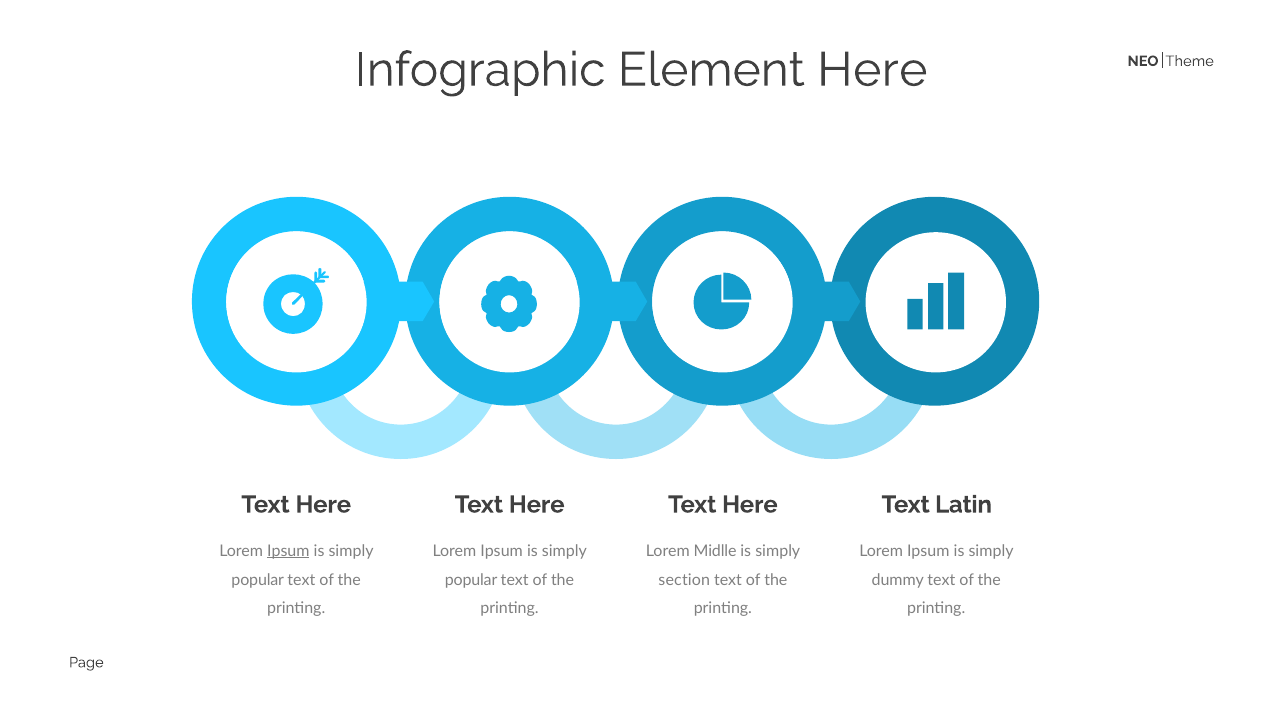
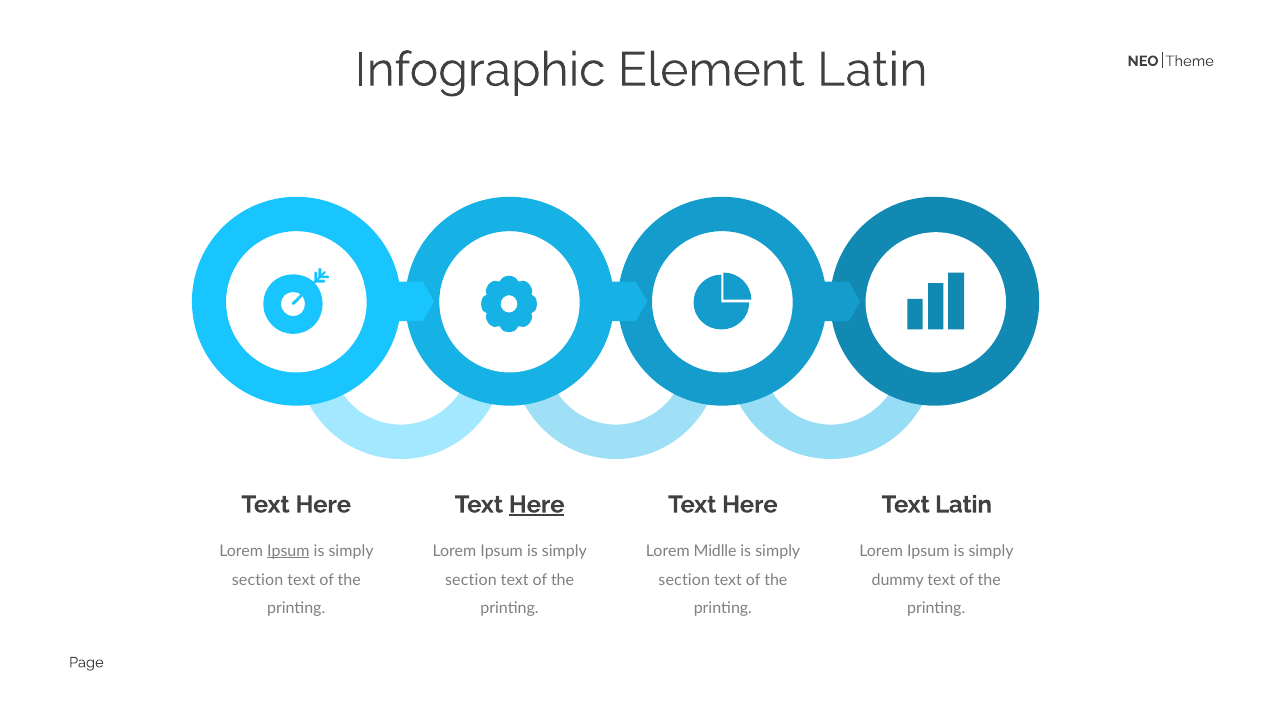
Element Here: Here -> Latin
Here at (537, 504) underline: none -> present
popular at (258, 580): popular -> section
popular at (471, 580): popular -> section
